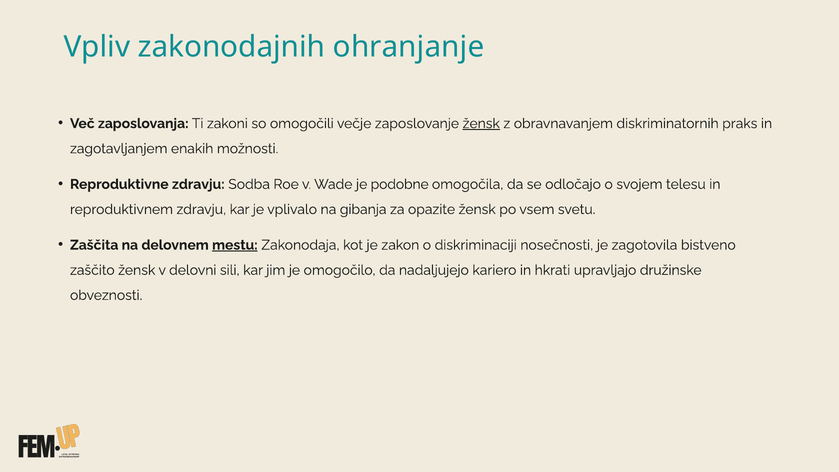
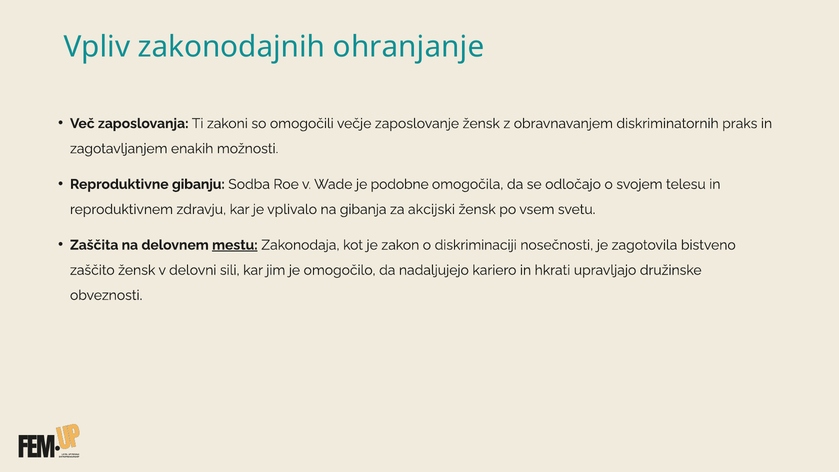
žensk at (481, 123) underline: present -> none
Reproduktivne zdravju: zdravju -> gibanju
opazite: opazite -> akcijski
